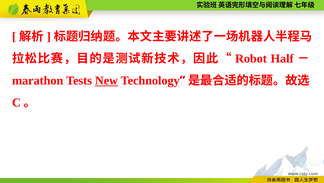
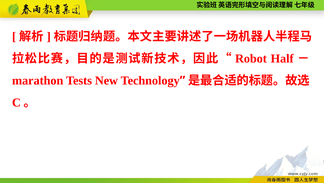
New underline: present -> none
